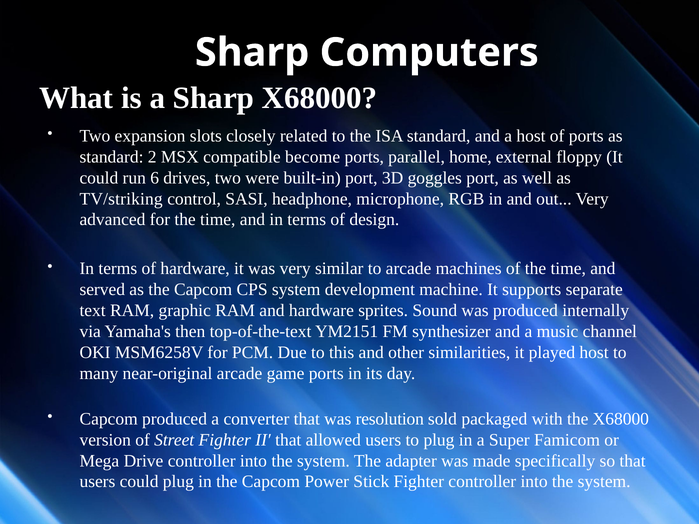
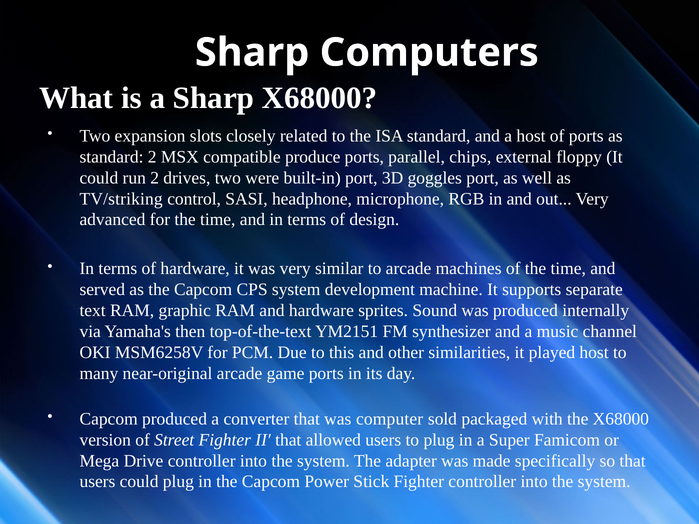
become: become -> produce
home: home -> chips
run 6: 6 -> 2
resolution: resolution -> computer
